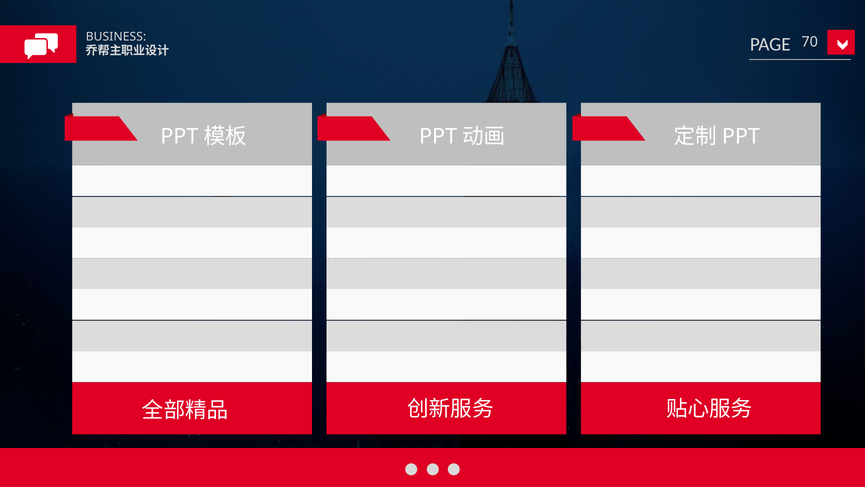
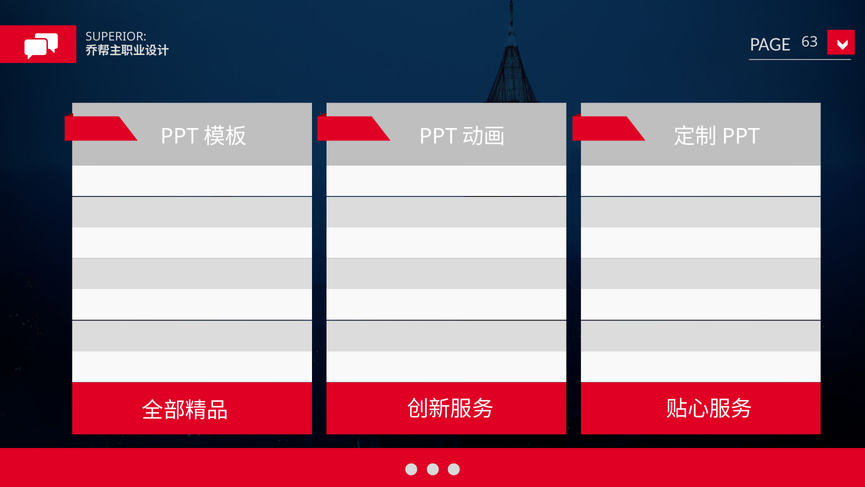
BUSINESS: BUSINESS -> SUPERIOR
70: 70 -> 63
